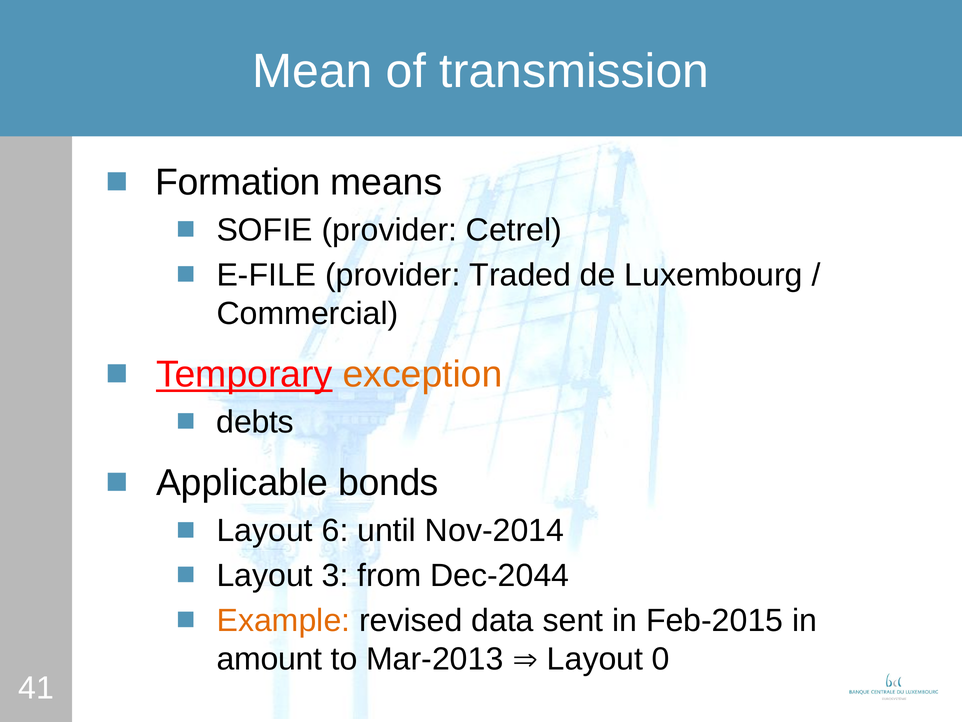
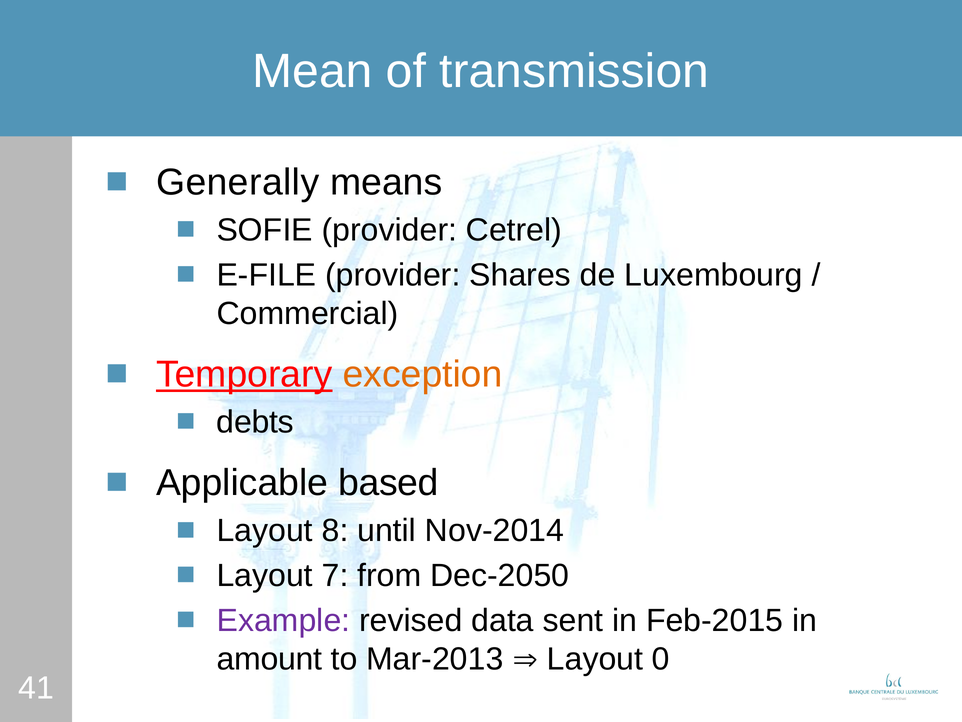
Formation: Formation -> Generally
Traded: Traded -> Shares
bonds: bonds -> based
6: 6 -> 8
3: 3 -> 7
Dec-2044: Dec-2044 -> Dec-2050
Example colour: orange -> purple
